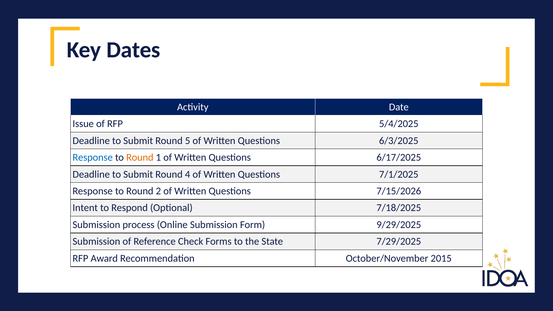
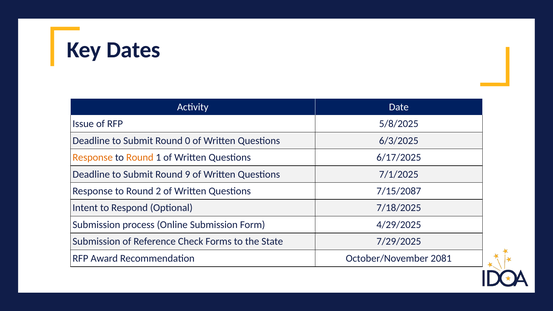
5/4/2025: 5/4/2025 -> 5/8/2025
5: 5 -> 0
Response at (93, 157) colour: blue -> orange
4: 4 -> 9
7/15/2026: 7/15/2026 -> 7/15/2087
9/29/2025: 9/29/2025 -> 4/29/2025
2015: 2015 -> 2081
